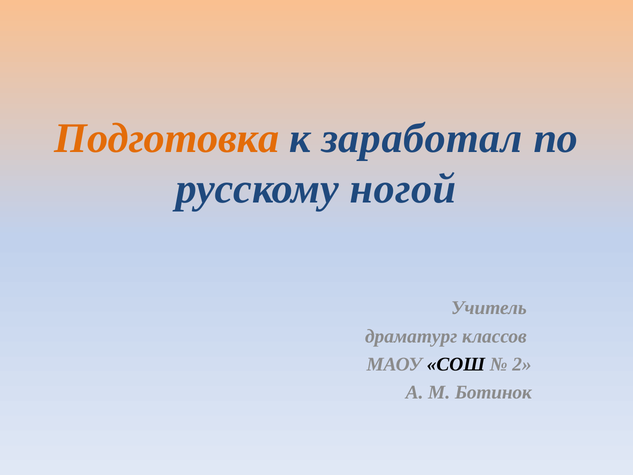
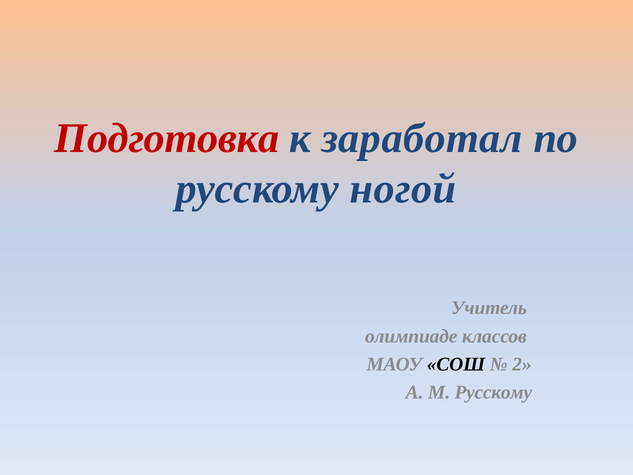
Подготовка colour: orange -> red
драматург: драматург -> олимпиаде
М Ботинок: Ботинок -> Русскому
